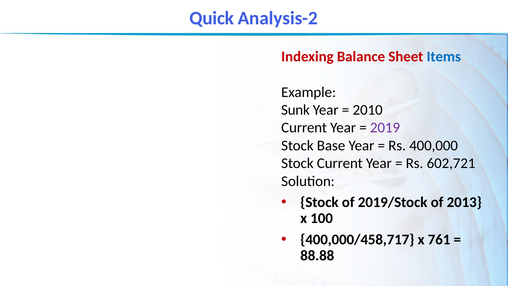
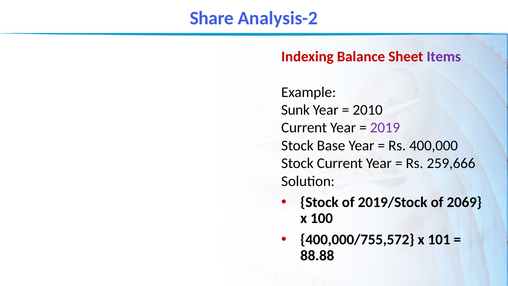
Quick: Quick -> Share
Items colour: blue -> purple
602,721: 602,721 -> 259,666
2013: 2013 -> 2069
400,000/458,717: 400,000/458,717 -> 400,000/755,572
761: 761 -> 101
